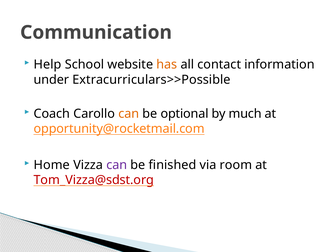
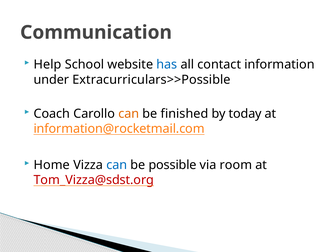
has colour: orange -> blue
optional: optional -> finished
much: much -> today
opportunity@rocketmail.com: opportunity@rocketmail.com -> information@rocketmail.com
can at (117, 165) colour: purple -> blue
finished: finished -> possible
